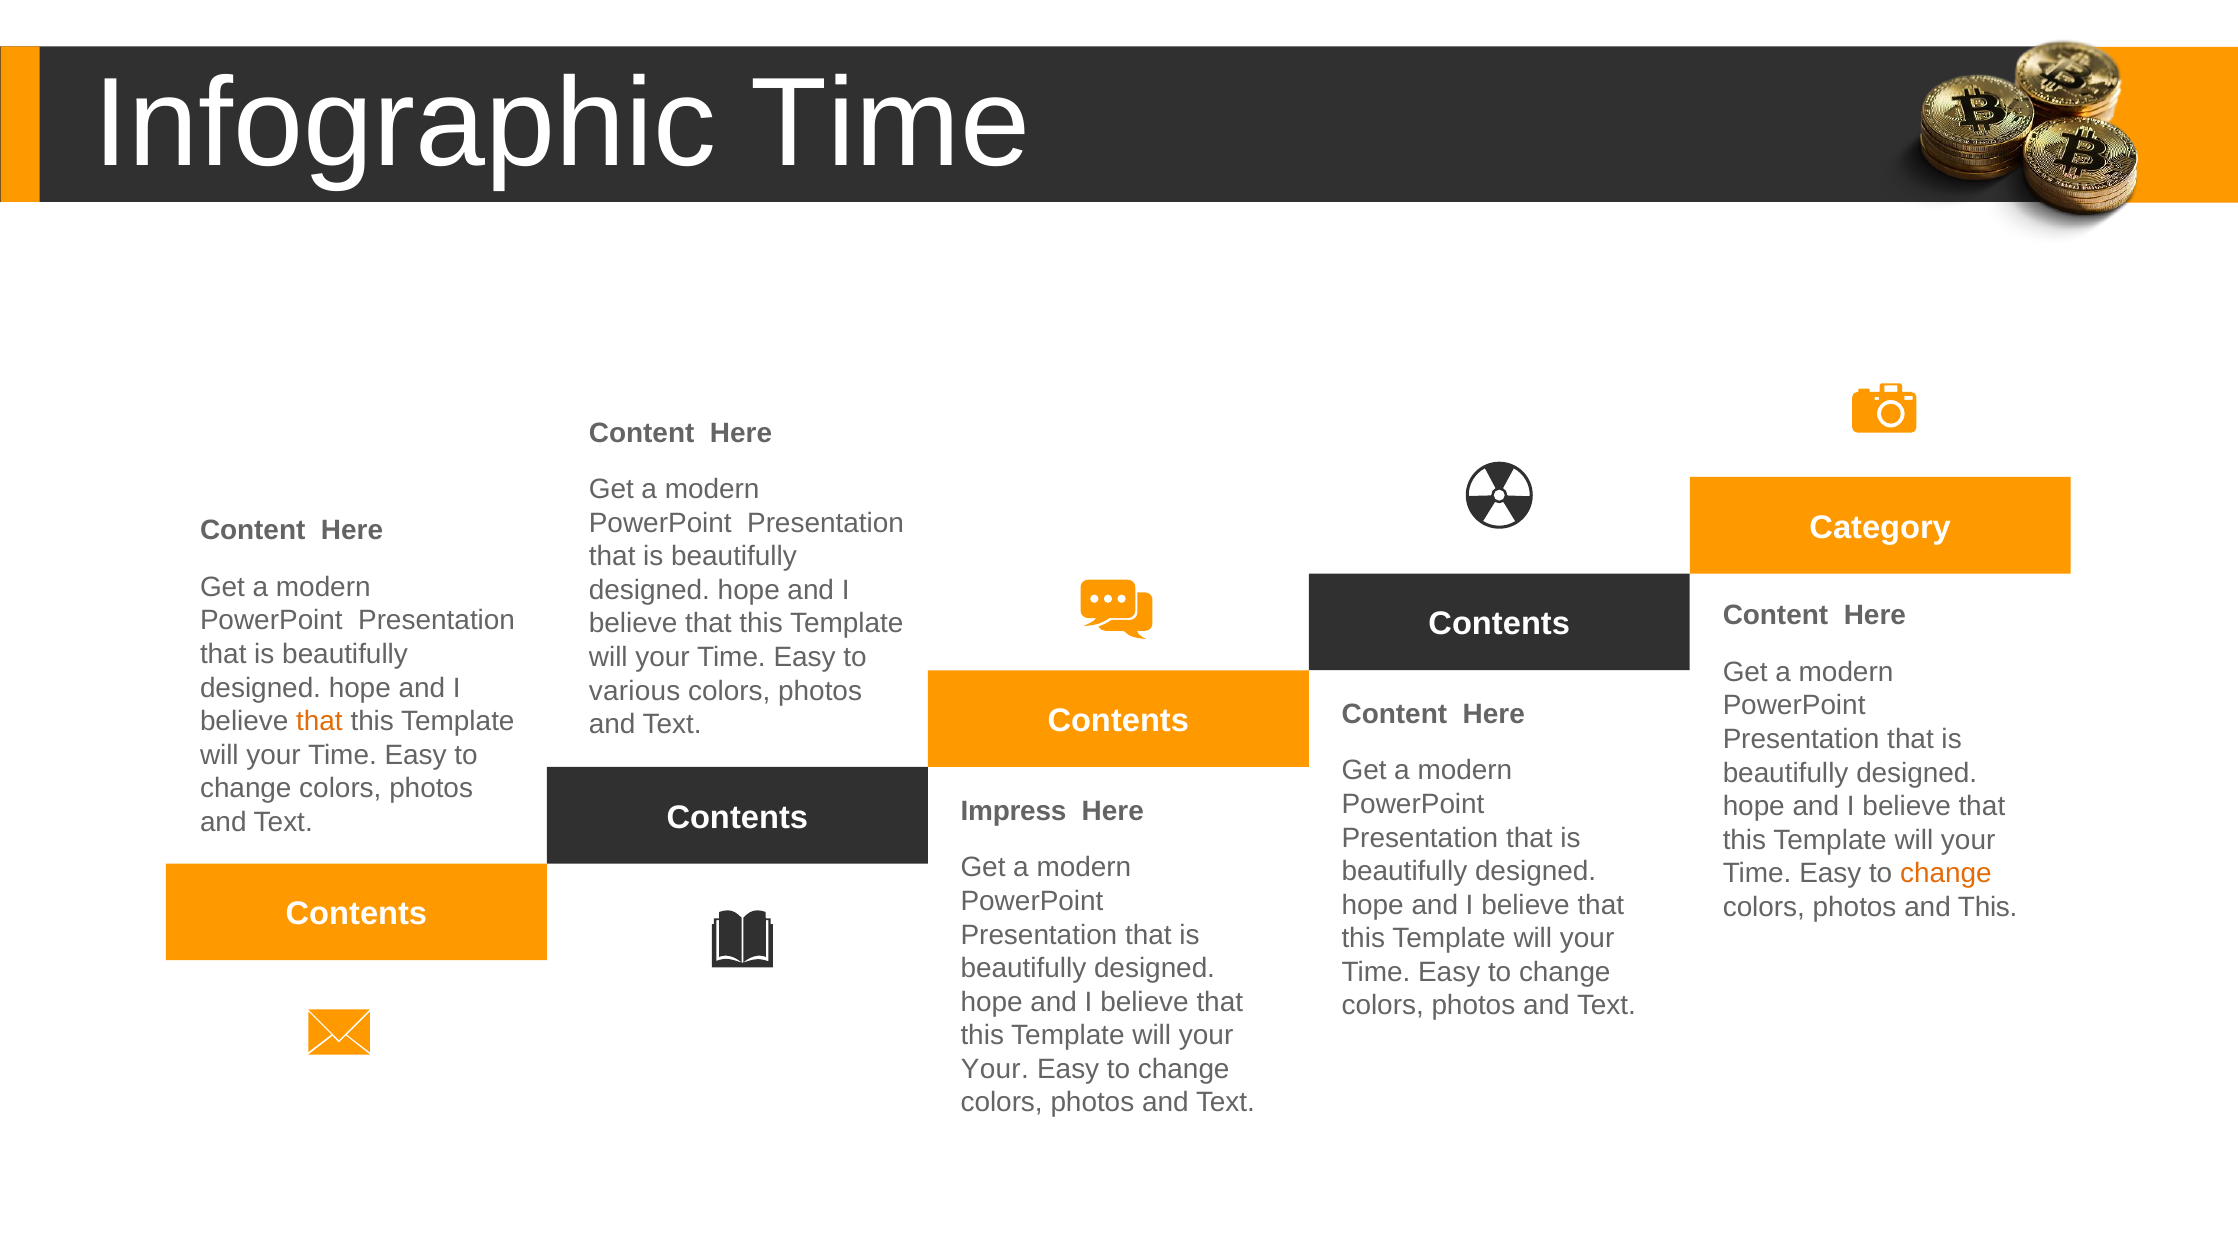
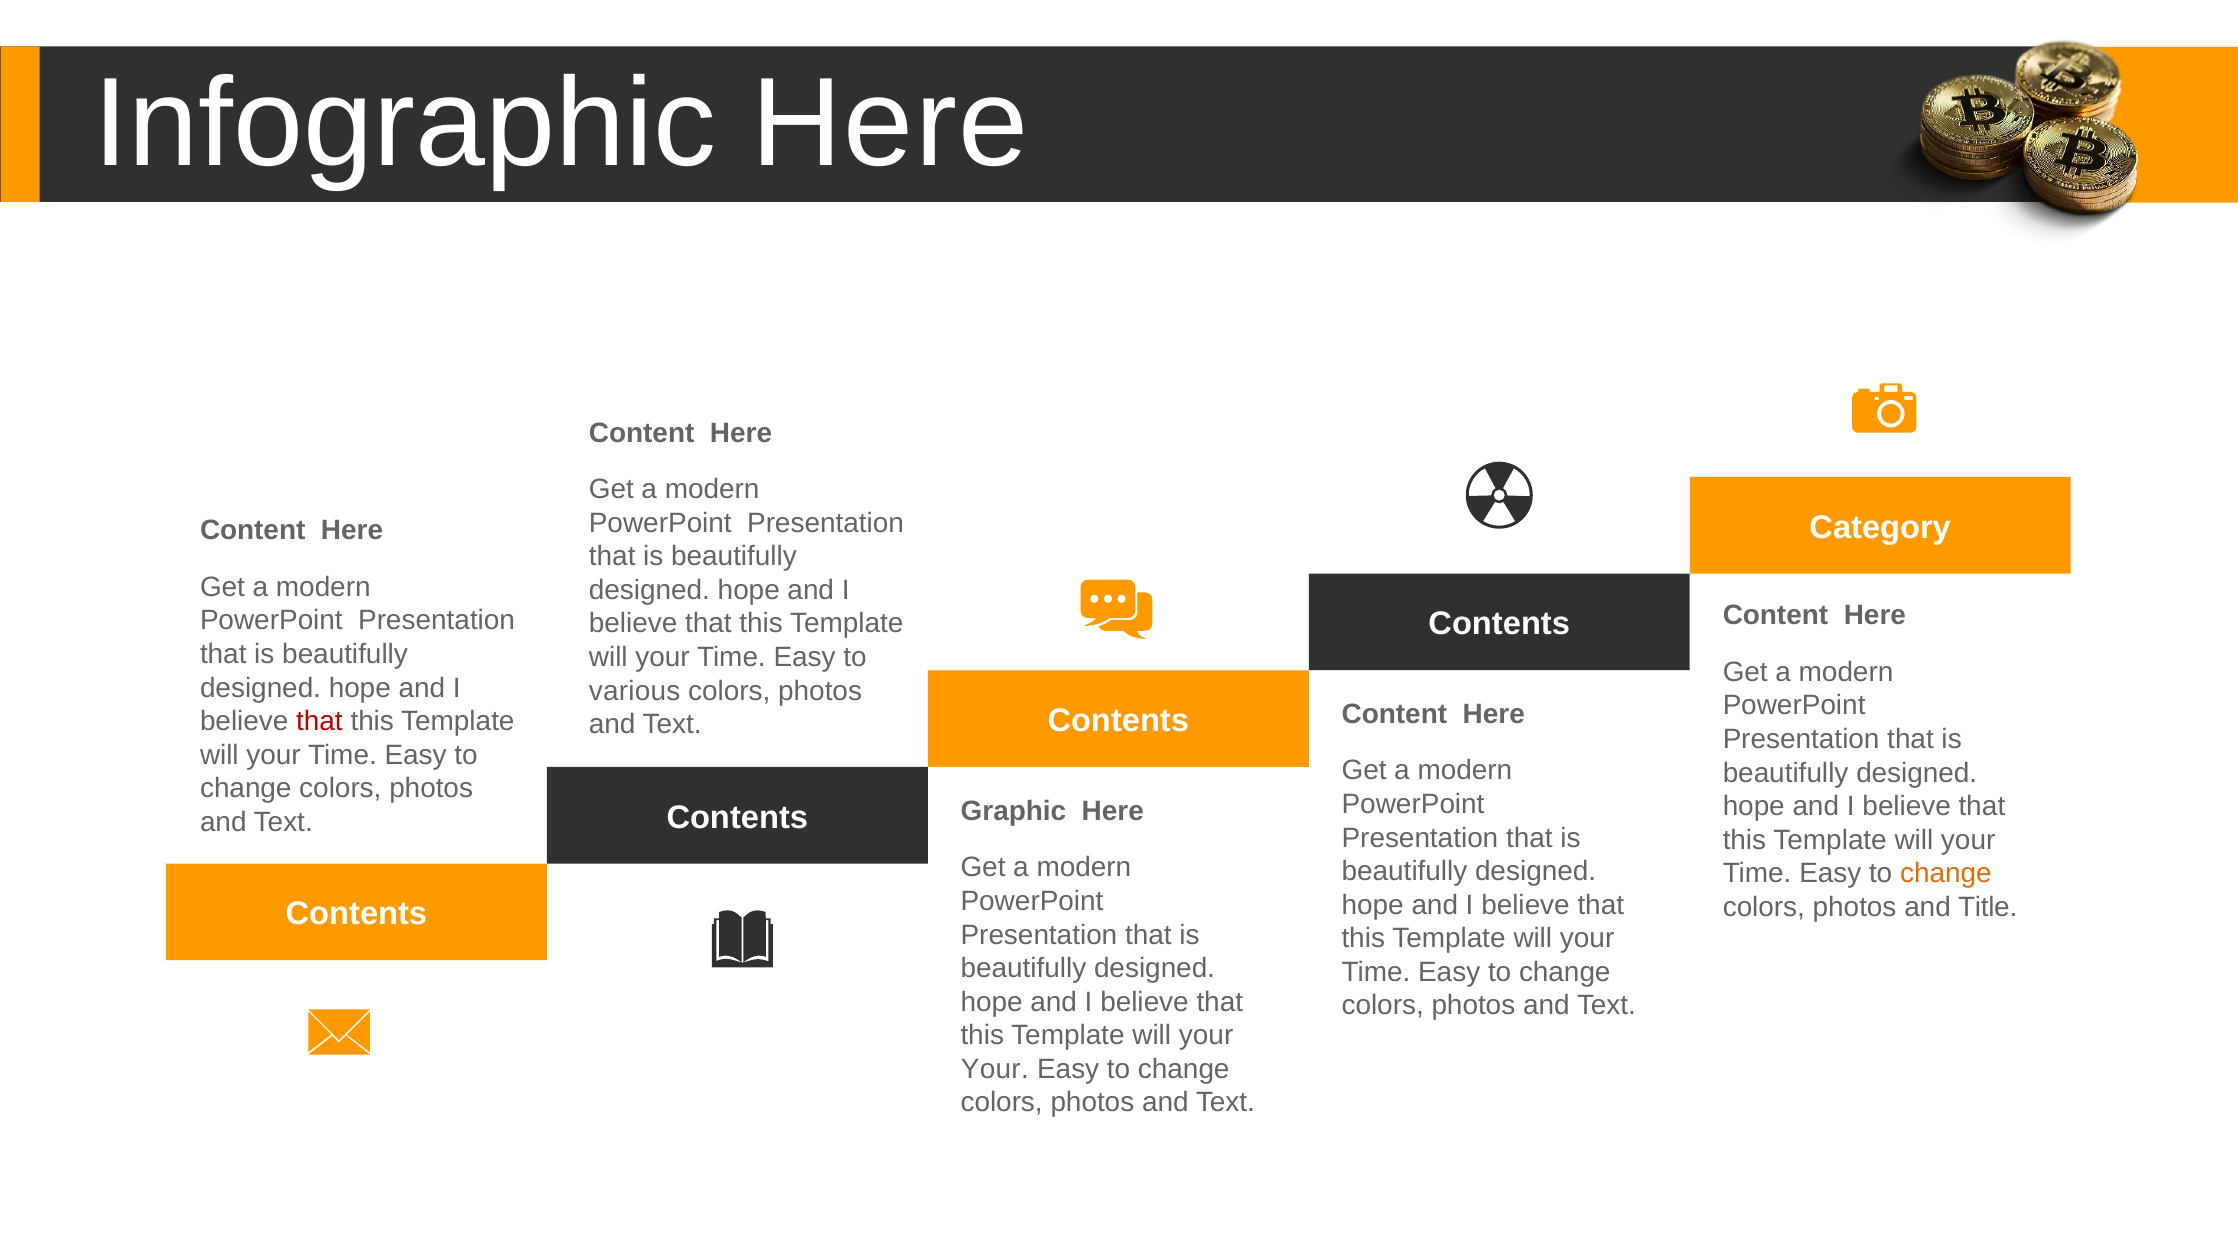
Infographic Time: Time -> Here
that at (319, 721) colour: orange -> red
Impress: Impress -> Graphic
and This: This -> Title
